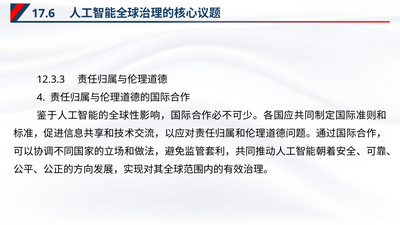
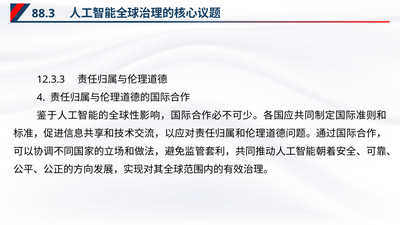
17.6: 17.6 -> 88.3
